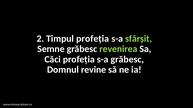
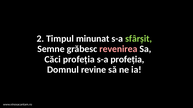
Timpul profeția: profeția -> minunat
revenirea colour: light green -> pink
s-a grăbesc: grăbesc -> profeția
